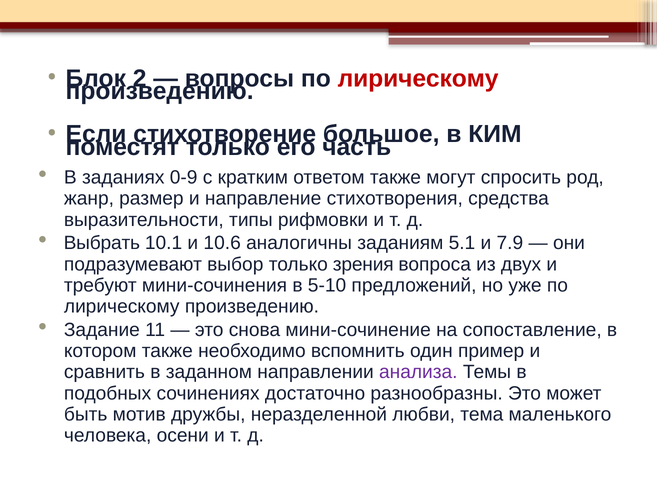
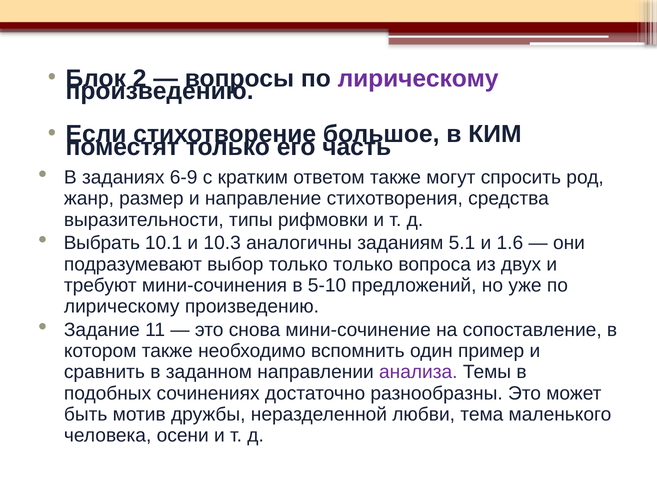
лирическому at (418, 78) colour: red -> purple
0-9: 0-9 -> 6-9
10.6: 10.6 -> 10.3
7.9: 7.9 -> 1.6
только зрения: зрения -> только
